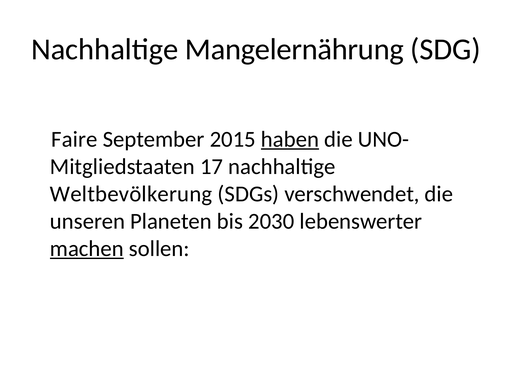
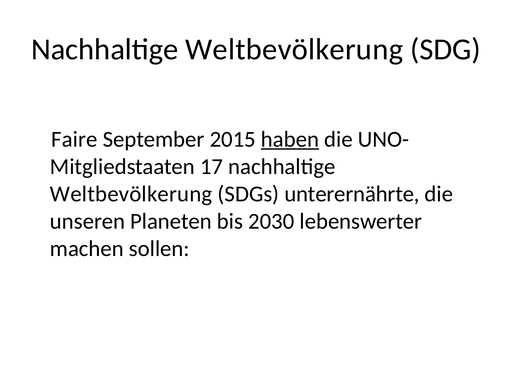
Mangelernährung at (294, 50): Mangelernährung -> Weltbevölkerung
verschwendet: verschwendet -> unterernährte
machen underline: present -> none
